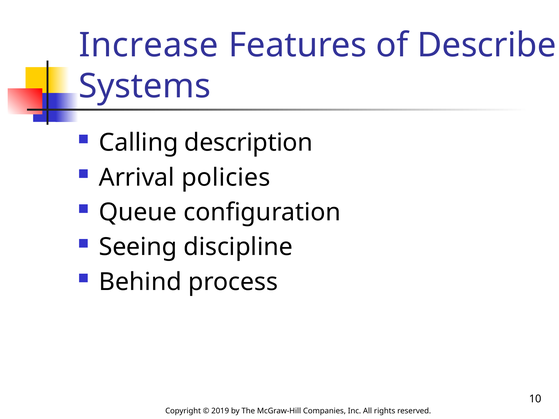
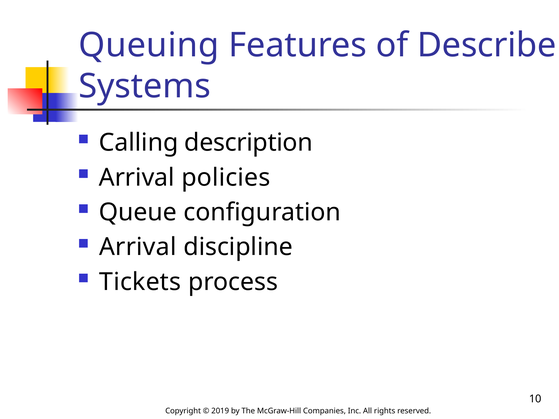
Increase: Increase -> Queuing
Seeing at (138, 247): Seeing -> Arrival
Behind: Behind -> Tickets
